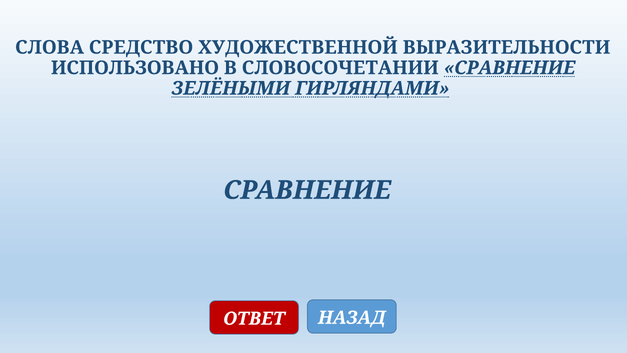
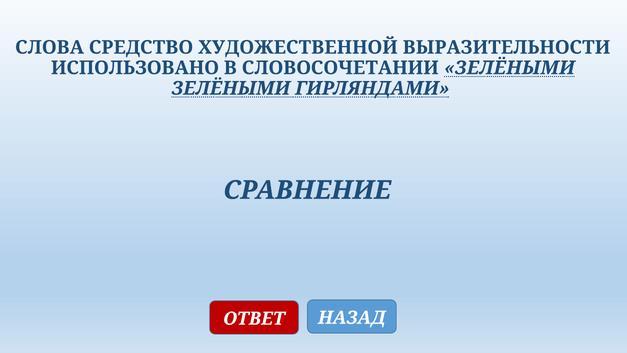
СЛОВОСОЧЕТАНИИ СРАВНЕНИЕ: СРАВНЕНИЕ -> ЗЕЛЁНЫМИ
